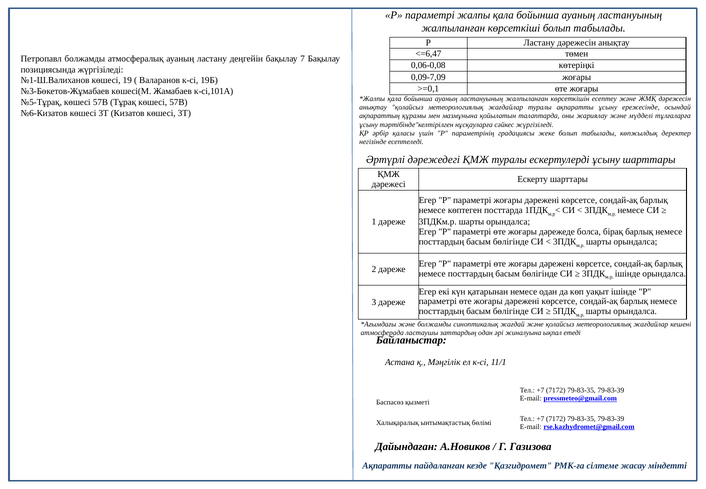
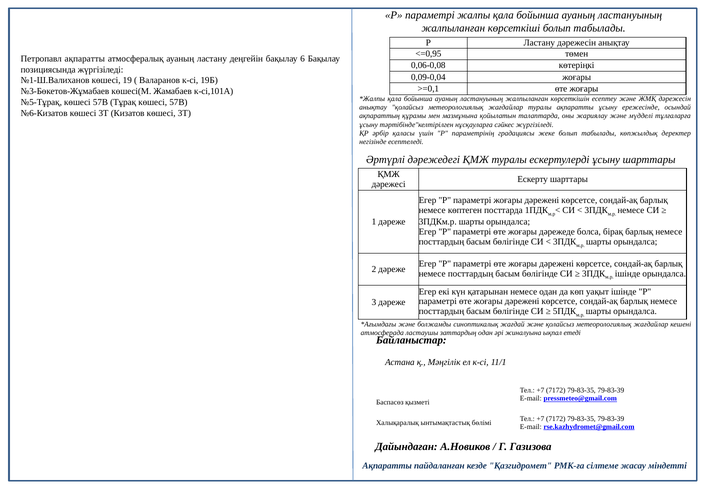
<=6,47: <=6,47 -> <=0,95
Петропавл болжамды: болжамды -> ақпаратты
7: 7 -> 6
0,09-7,09: 0,09-7,09 -> 0,09-0,04
